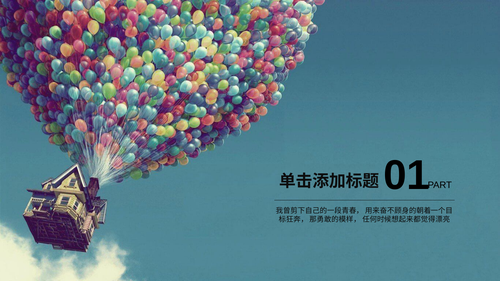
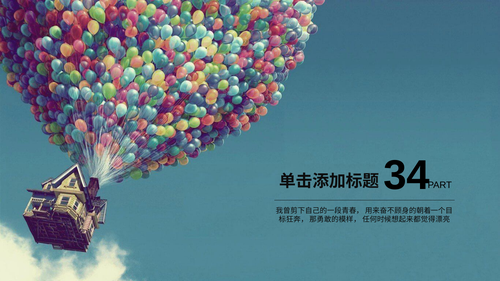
01: 01 -> 34
